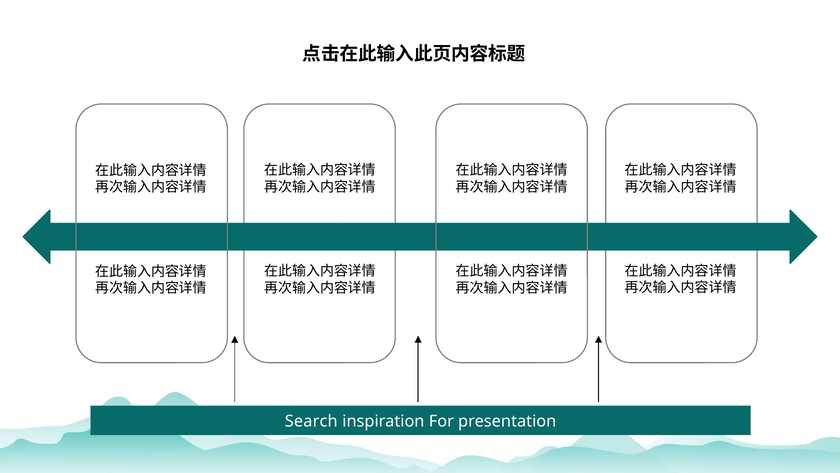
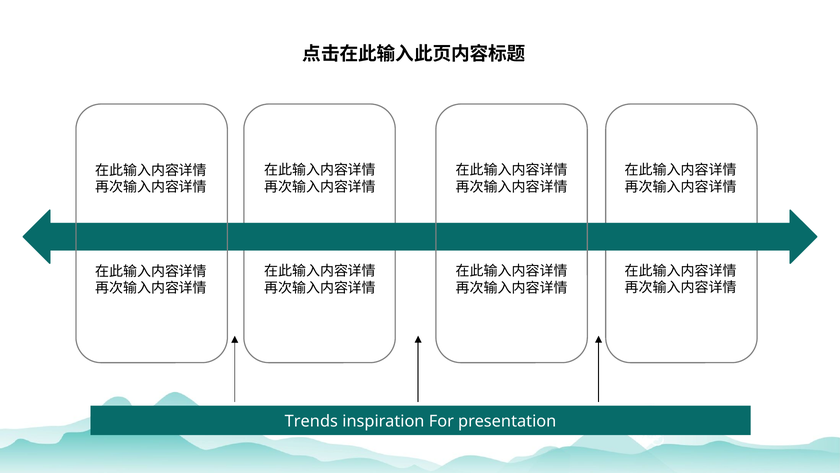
Search: Search -> Trends
